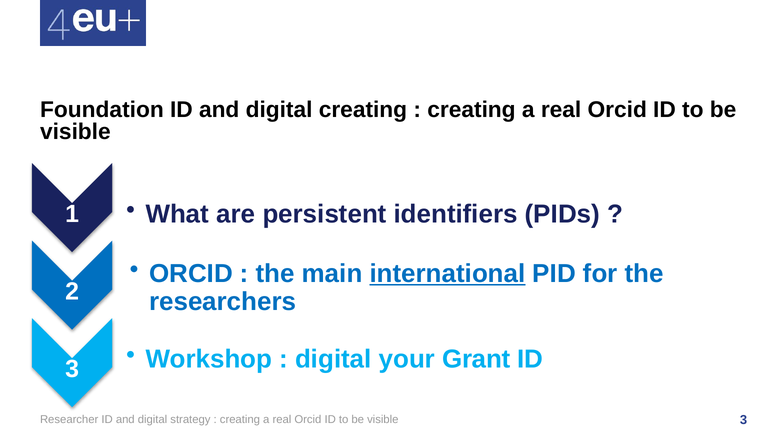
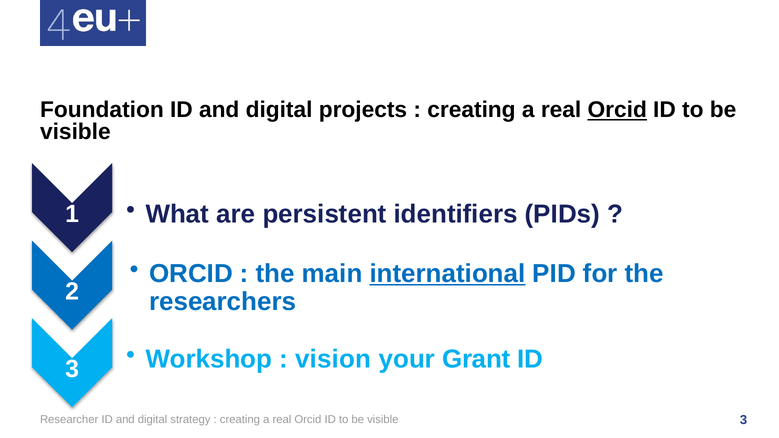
digital creating: creating -> projects
Orcid at (617, 110) underline: none -> present
digital at (333, 359): digital -> vision
